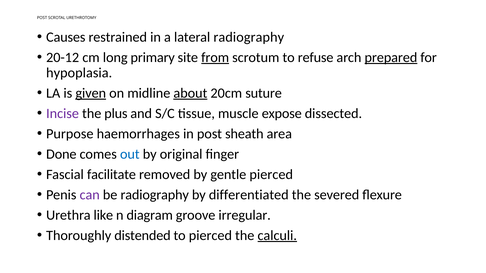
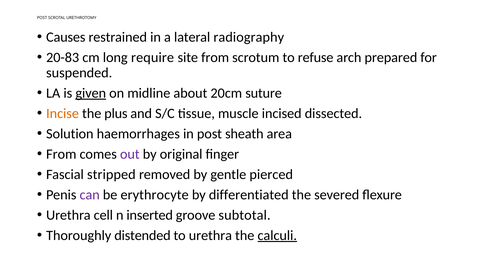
20-12: 20-12 -> 20-83
primary: primary -> require
from at (215, 57) underline: present -> none
prepared underline: present -> none
hypoplasia: hypoplasia -> suspended
about underline: present -> none
Incise colour: purple -> orange
expose: expose -> incised
Purpose: Purpose -> Solution
Done at (61, 154): Done -> From
out colour: blue -> purple
facilitate: facilitate -> stripped
be radiography: radiography -> erythrocyte
like: like -> cell
diagram: diagram -> inserted
irregular: irregular -> subtotal
to pierced: pierced -> urethra
